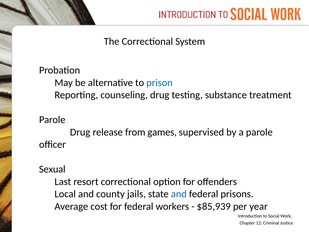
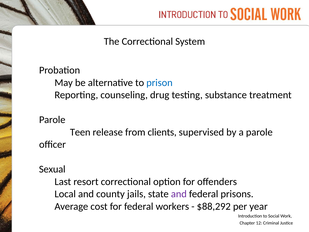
Drug at (80, 132): Drug -> Teen
games: games -> clients
and at (179, 194) colour: blue -> purple
$85,939: $85,939 -> $88,292
